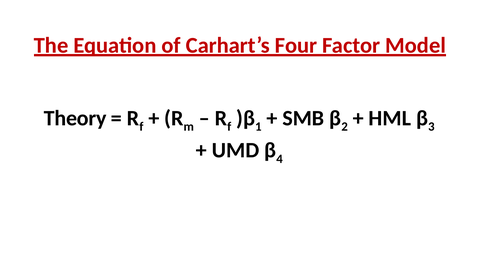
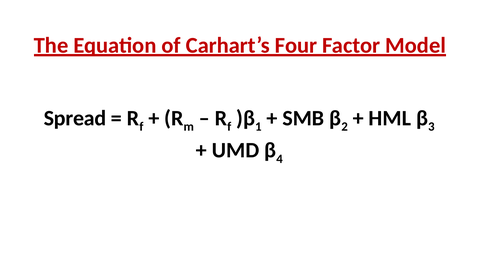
Theory: Theory -> Spread
